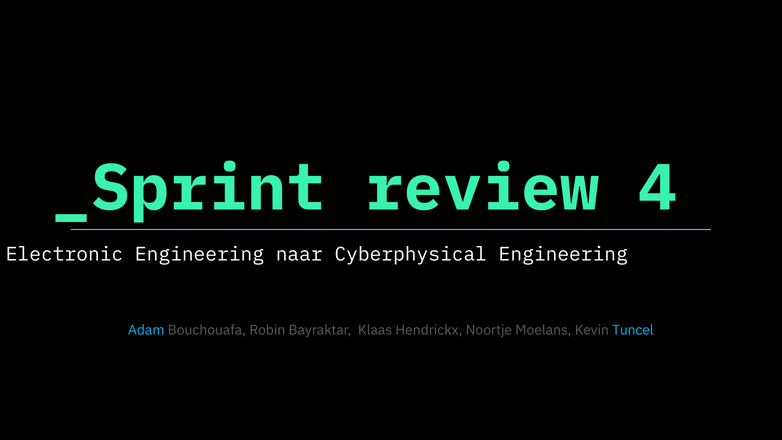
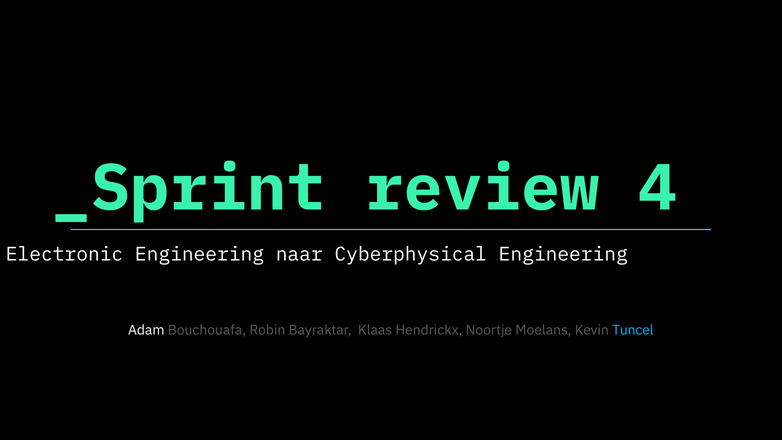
Adam colour: light blue -> white
